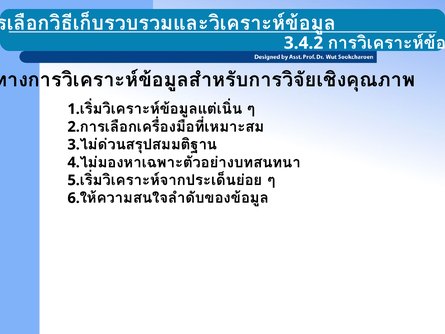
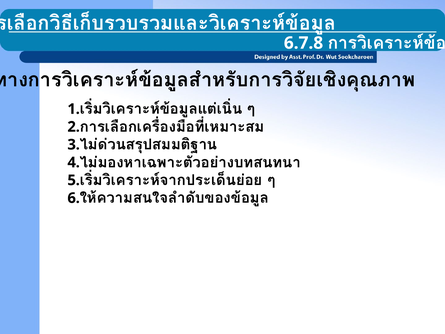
3.4.2: 3.4.2 -> 6.7.8
